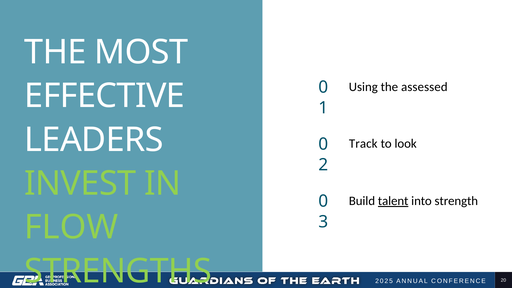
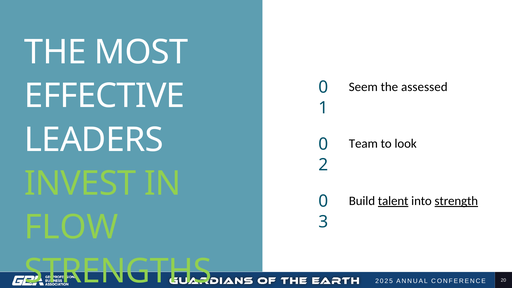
Using: Using -> Seem
Track: Track -> Team
strength at (456, 201) underline: none -> present
